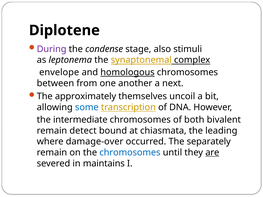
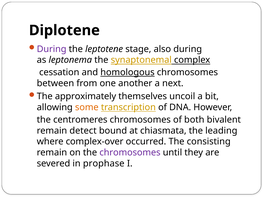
condense: condense -> leptotene
also stimuli: stimuli -> during
envelope: envelope -> cessation
some colour: blue -> orange
intermediate: intermediate -> centromeres
damage-over: damage-over -> complex-over
separately: separately -> consisting
chromosomes at (130, 153) colour: blue -> purple
are underline: present -> none
maintains: maintains -> prophase
